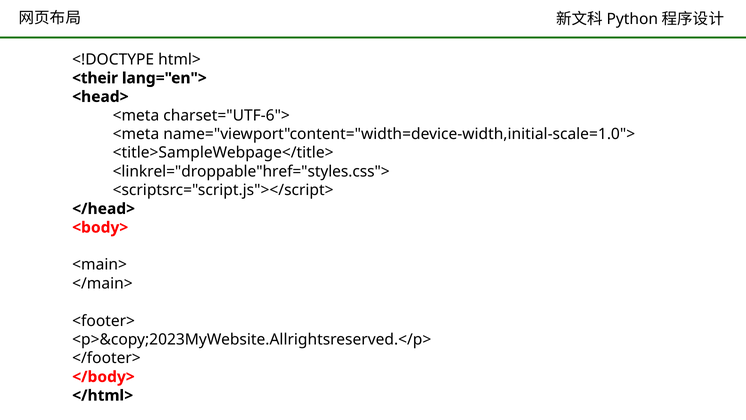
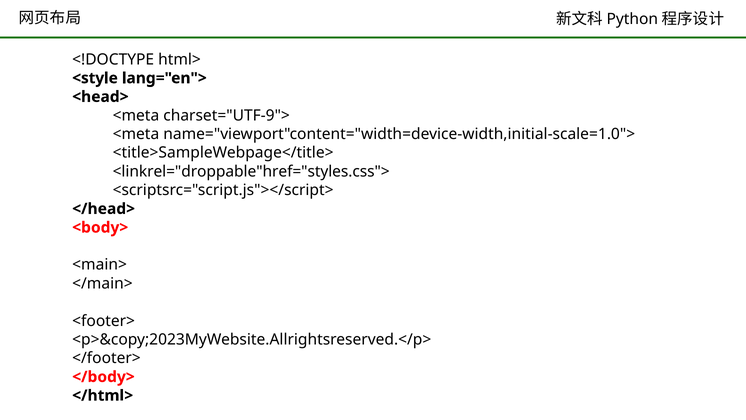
<their: <their -> <style
charset="UTF-6">: charset="UTF-6"> -> charset="UTF-9">
